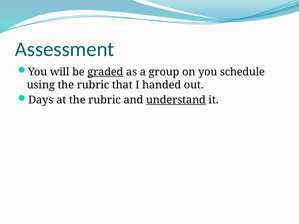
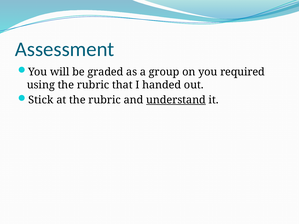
graded underline: present -> none
schedule: schedule -> required
Days: Days -> Stick
